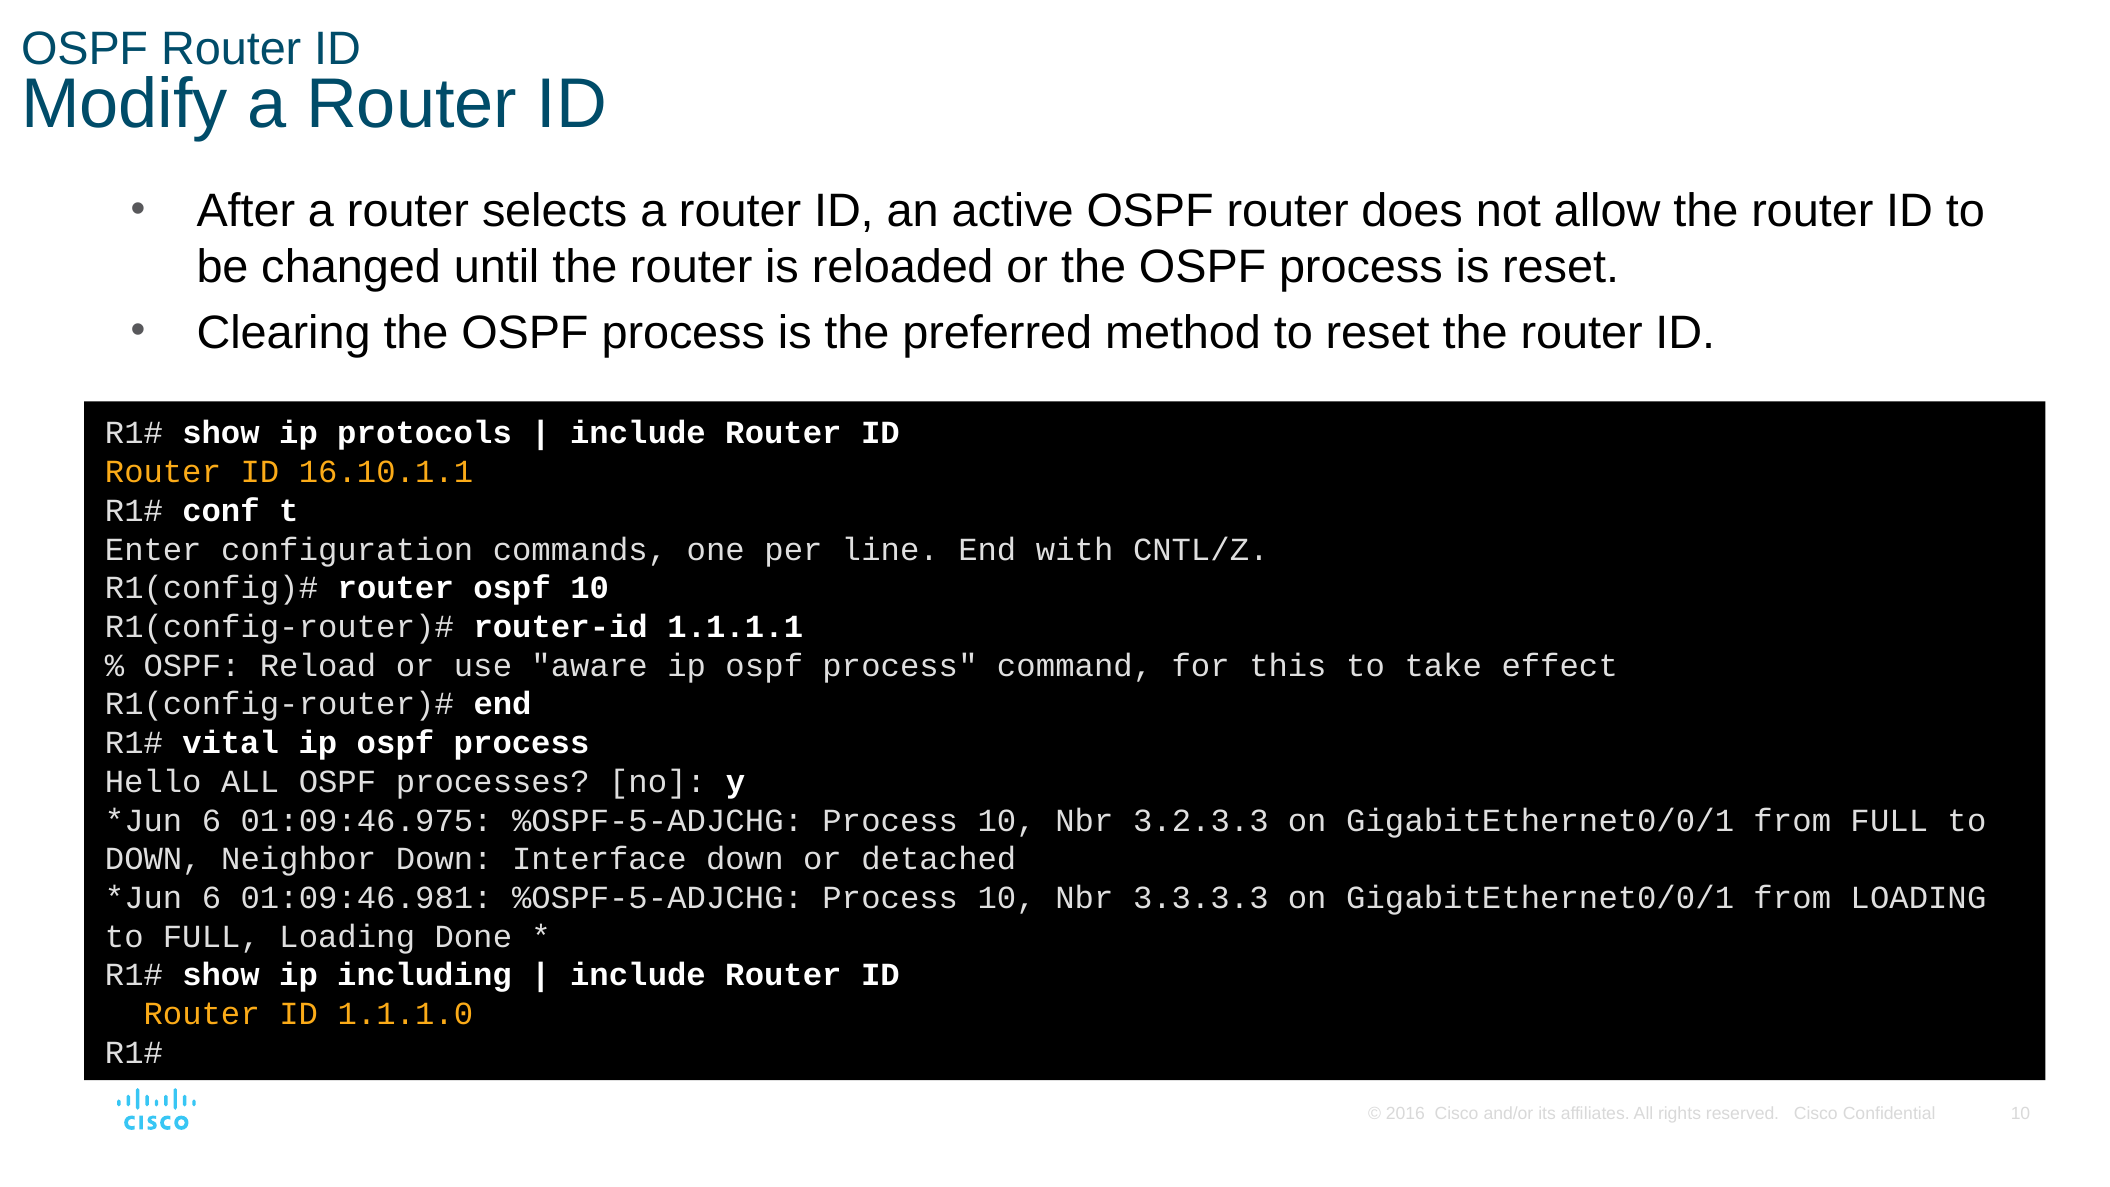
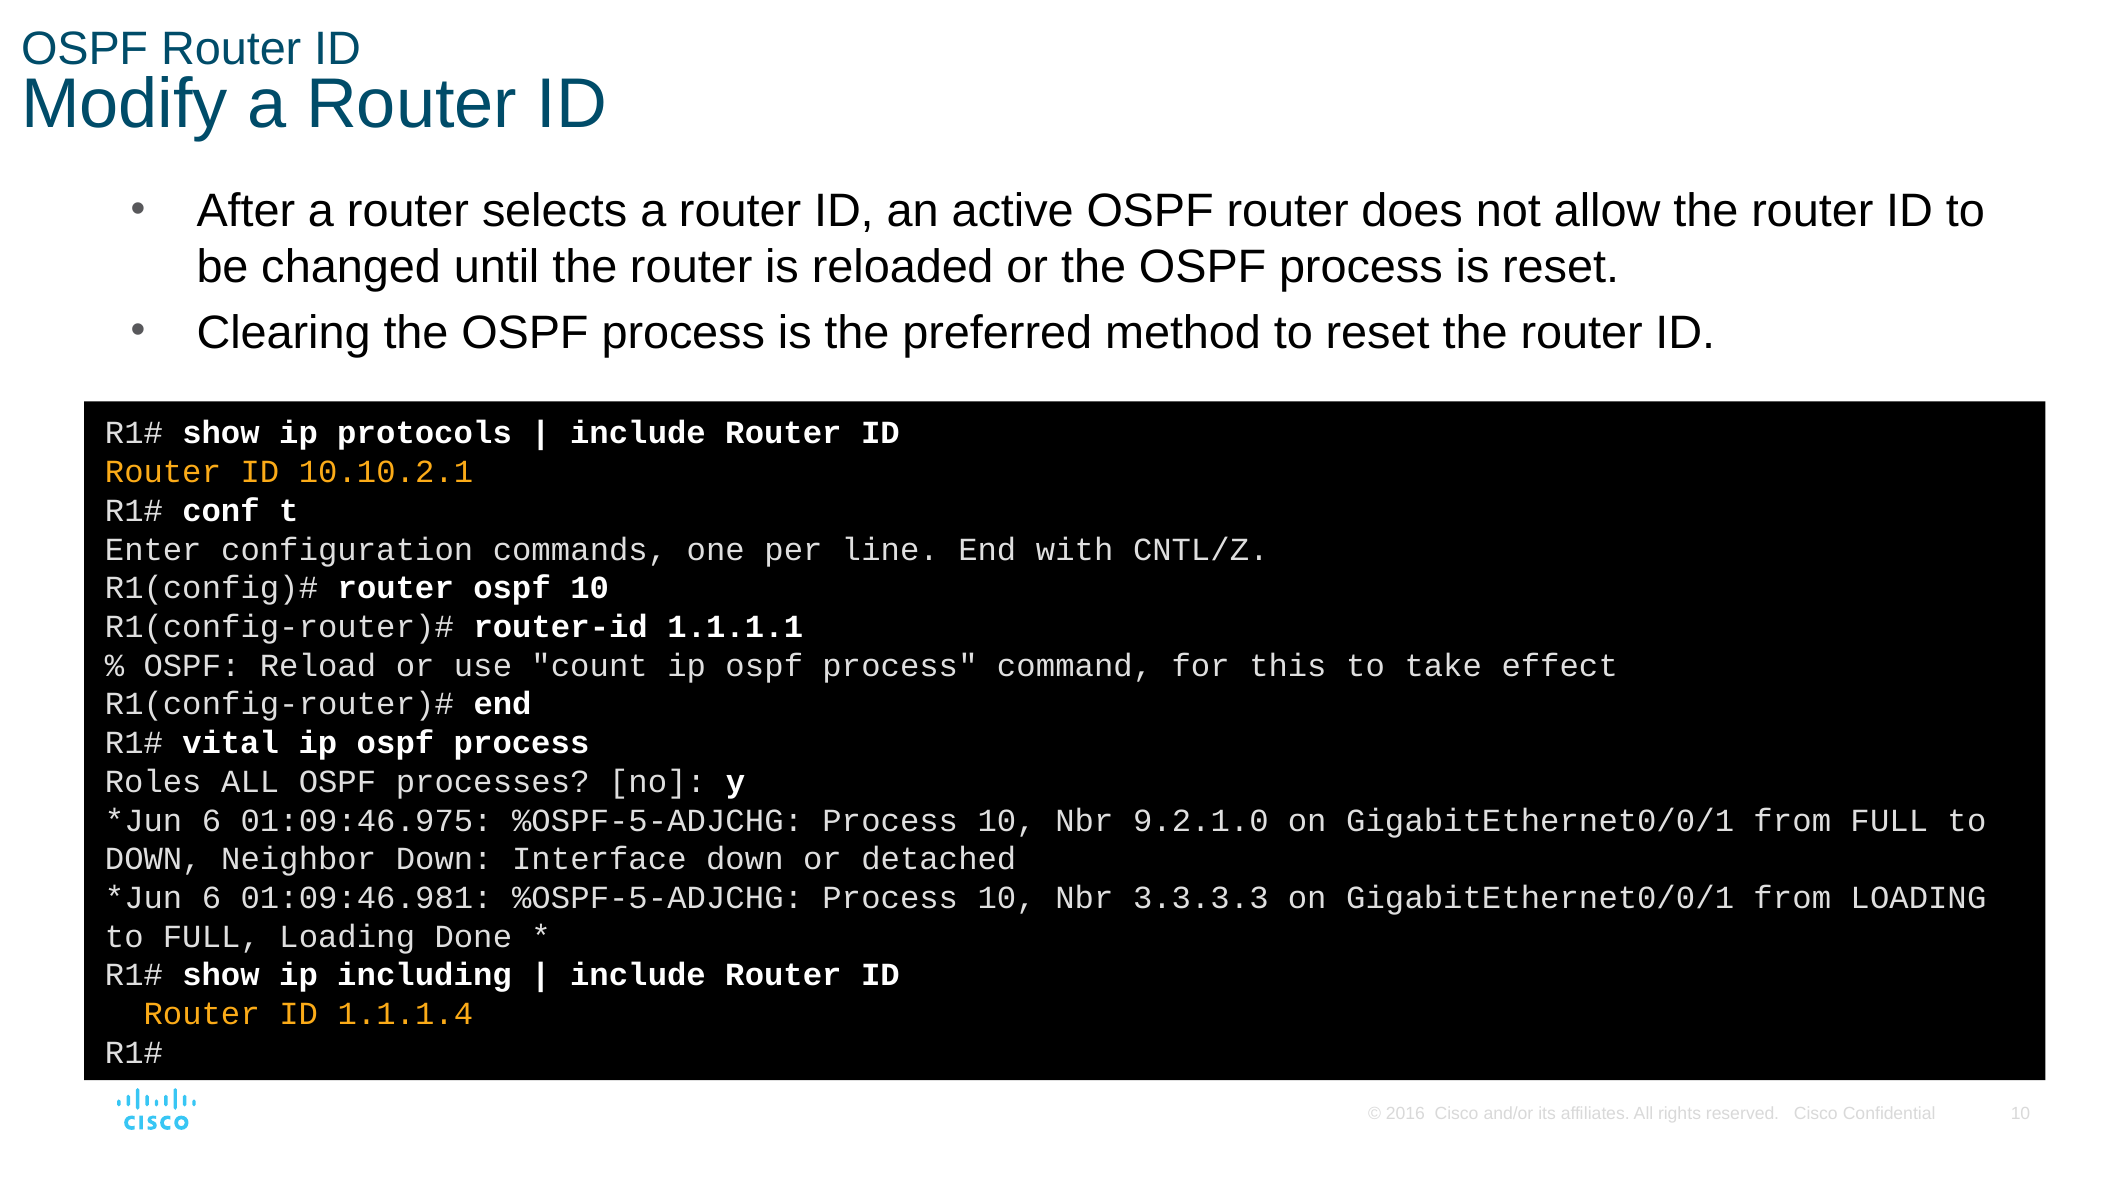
16.10.1.1: 16.10.1.1 -> 10.10.2.1
aware: aware -> count
Hello: Hello -> Roles
3.2.3.3: 3.2.3.3 -> 9.2.1.0
1.1.1.0: 1.1.1.0 -> 1.1.1.4
